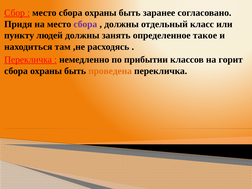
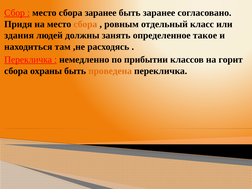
место сбора охраны: охраны -> заранее
сбора at (85, 24) colour: purple -> orange
должны at (122, 24): должны -> ровным
пункту: пункту -> здания
